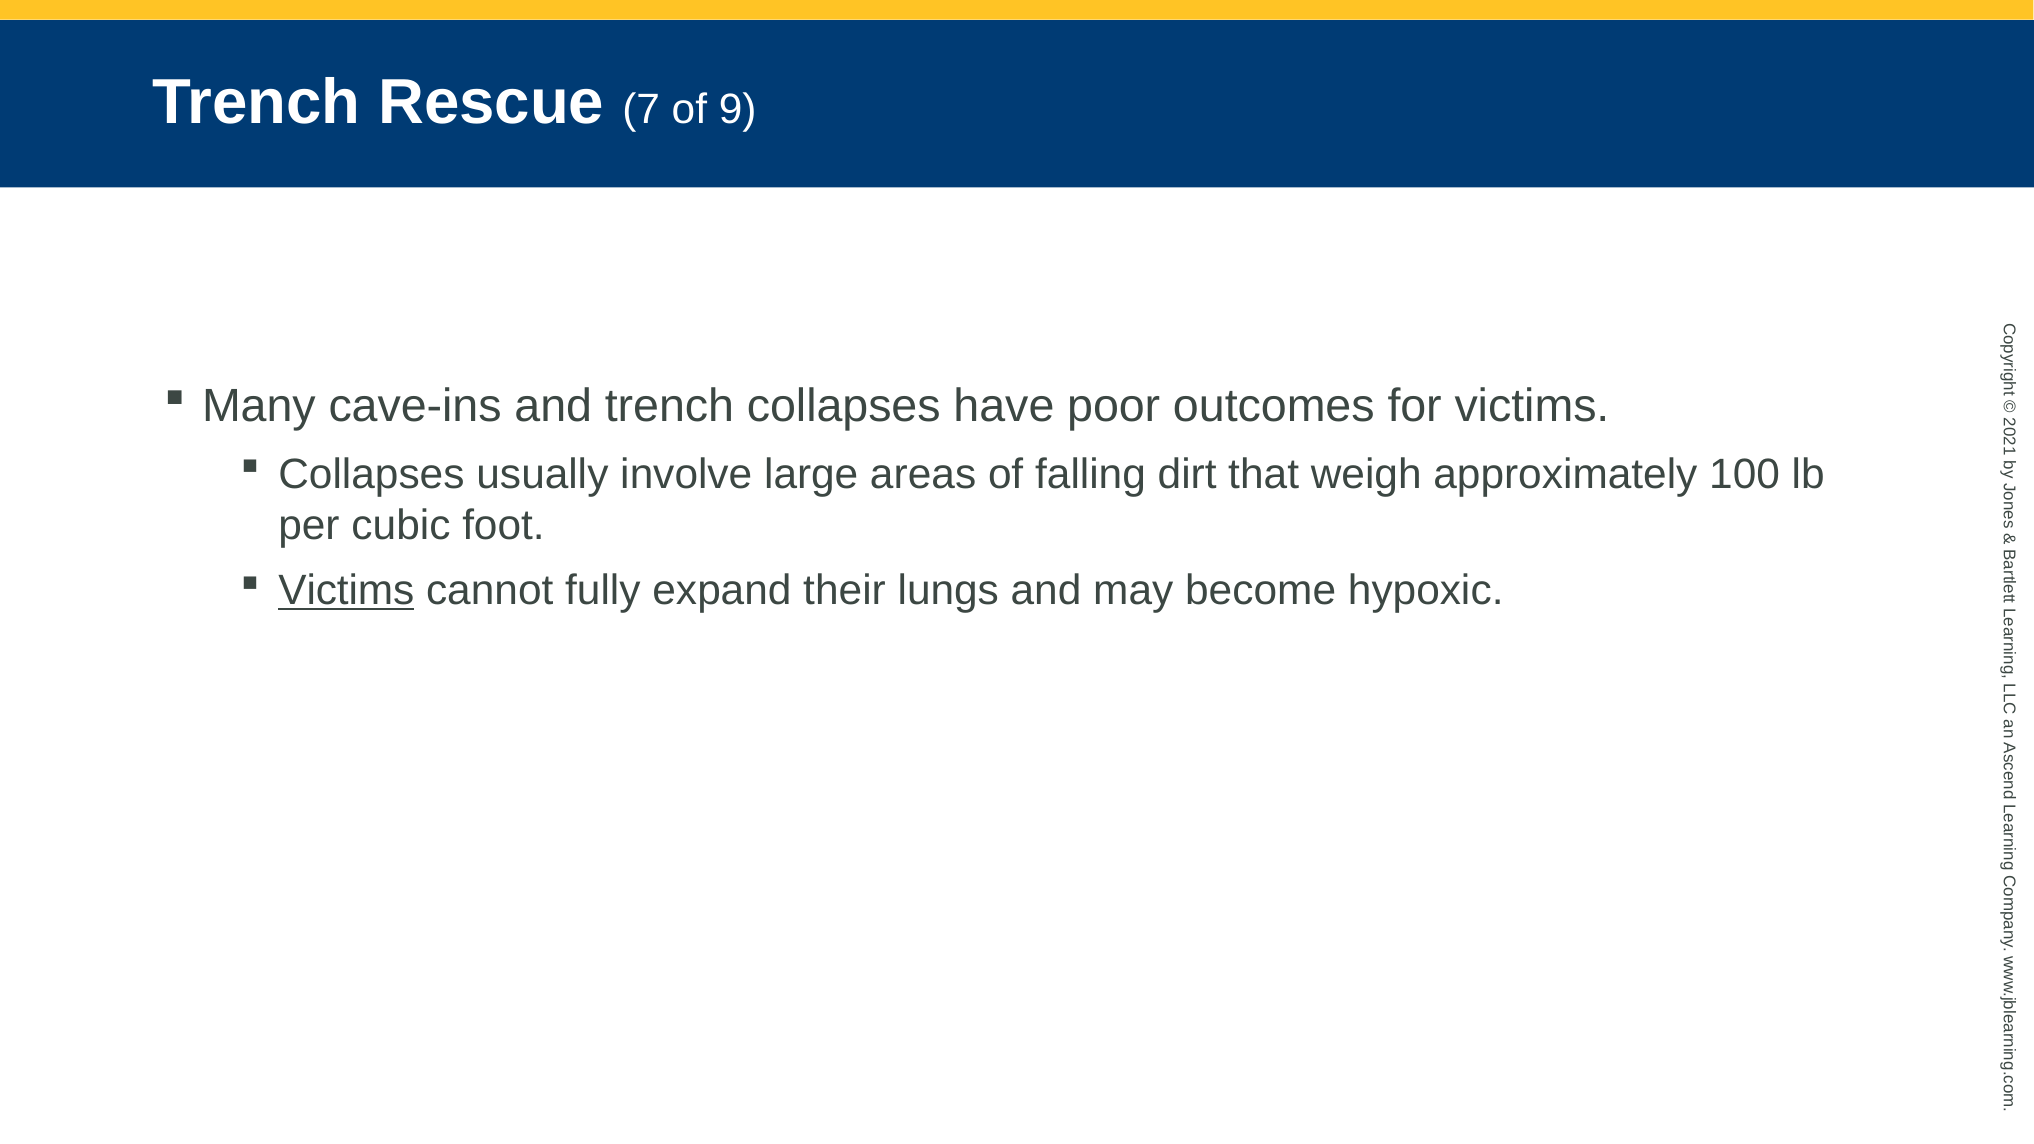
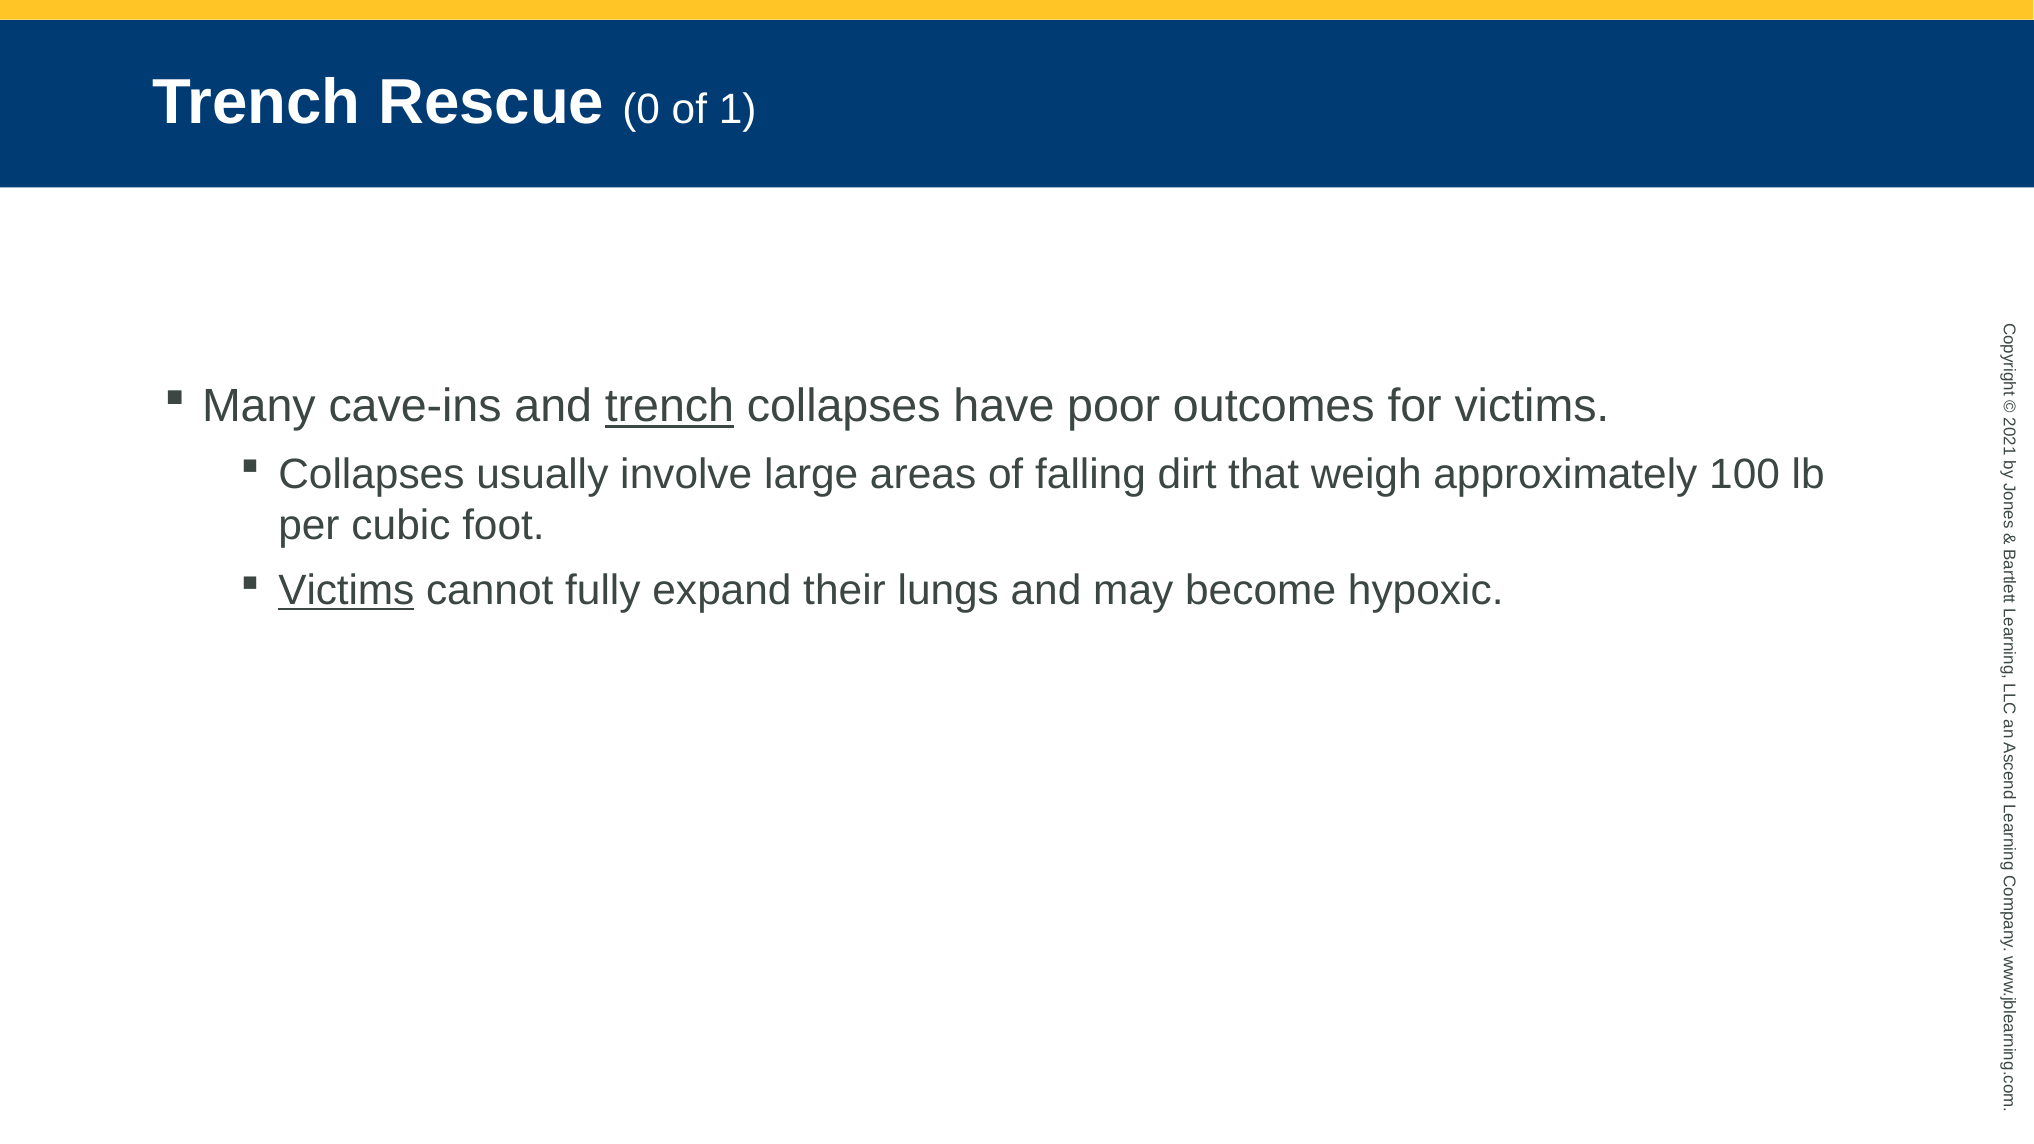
Rescue 7: 7 -> 0
of 9: 9 -> 1
trench at (669, 406) underline: none -> present
